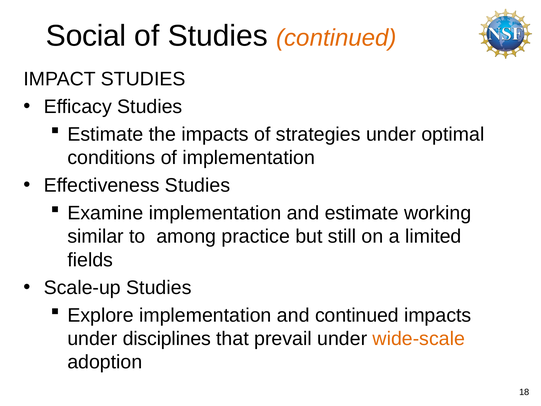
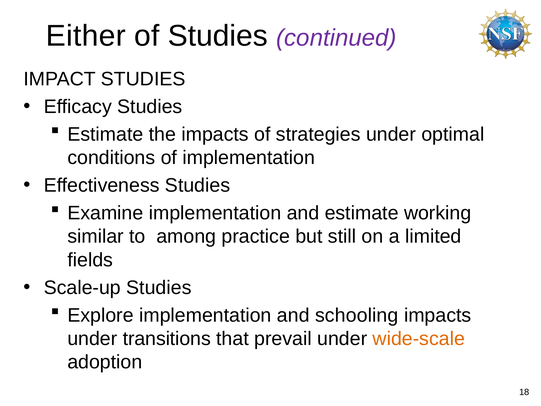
Social: Social -> Either
continued at (336, 38) colour: orange -> purple
and continued: continued -> schooling
disciplines: disciplines -> transitions
